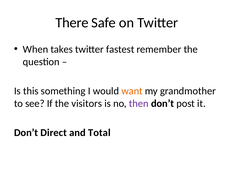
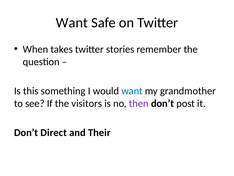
There at (72, 23): There -> Want
fastest: fastest -> stories
want at (132, 91) colour: orange -> blue
Total: Total -> Their
